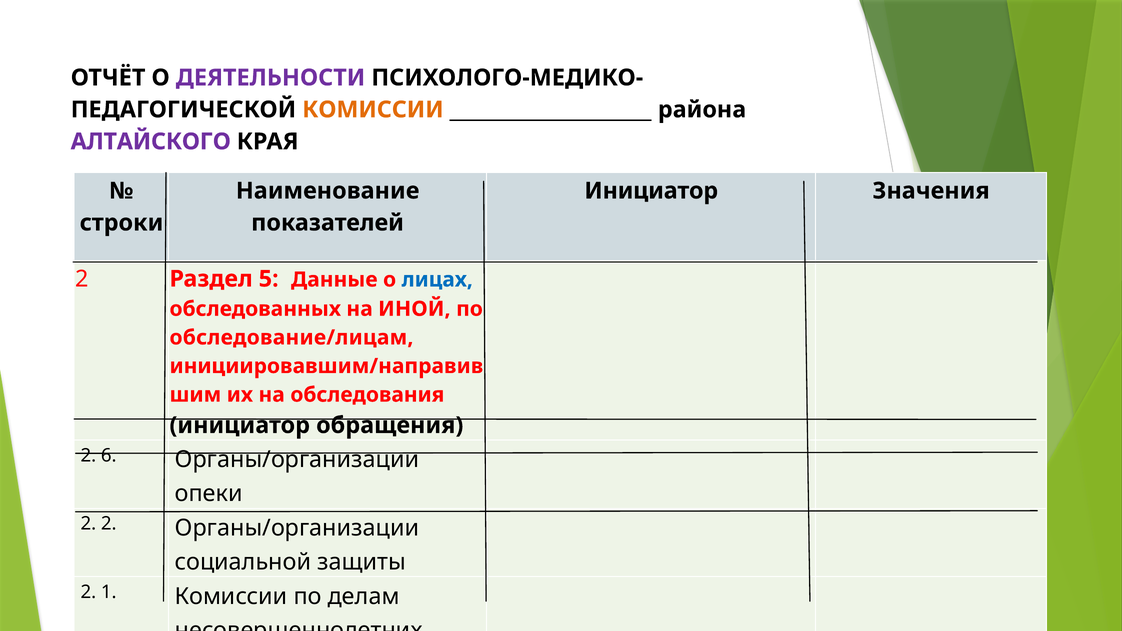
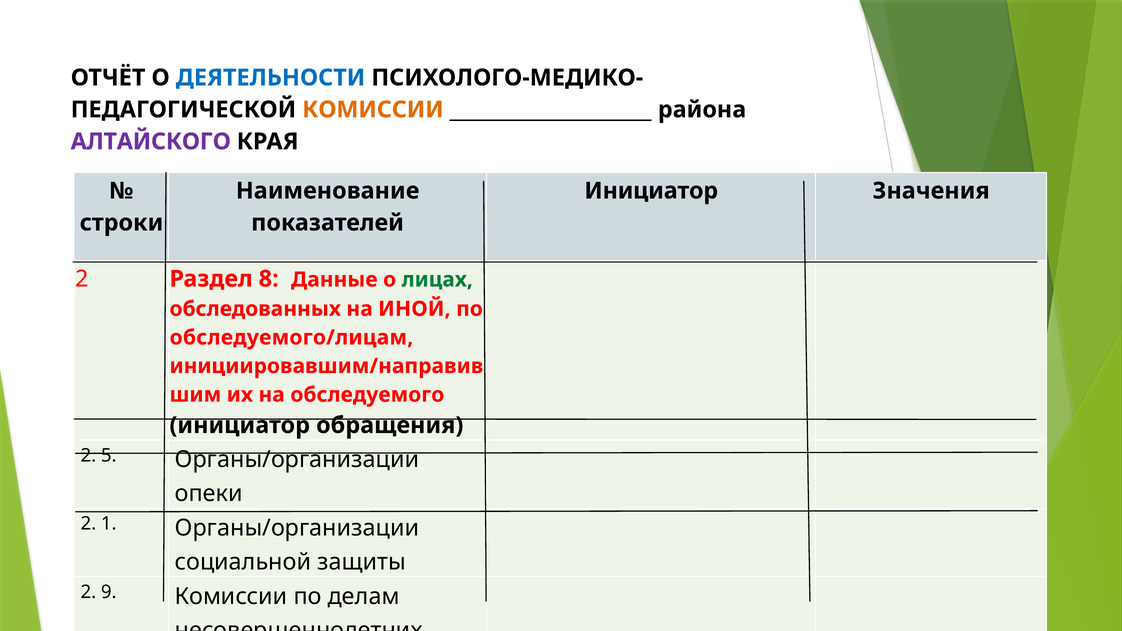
ДЕЯТЕЛЬНОСТИ colour: purple -> blue
5: 5 -> 8
лицах colour: blue -> green
обследование/лицам: обследование/лицам -> обследуемого/лицам
обследования: обследования -> обследуемого
6: 6 -> 5
2 2: 2 -> 1
1: 1 -> 9
